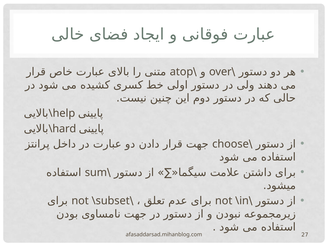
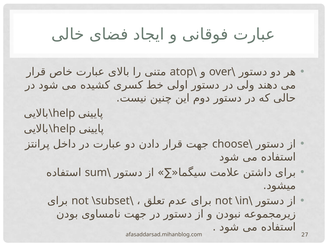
\hard at (62, 129): \hard -> \help
